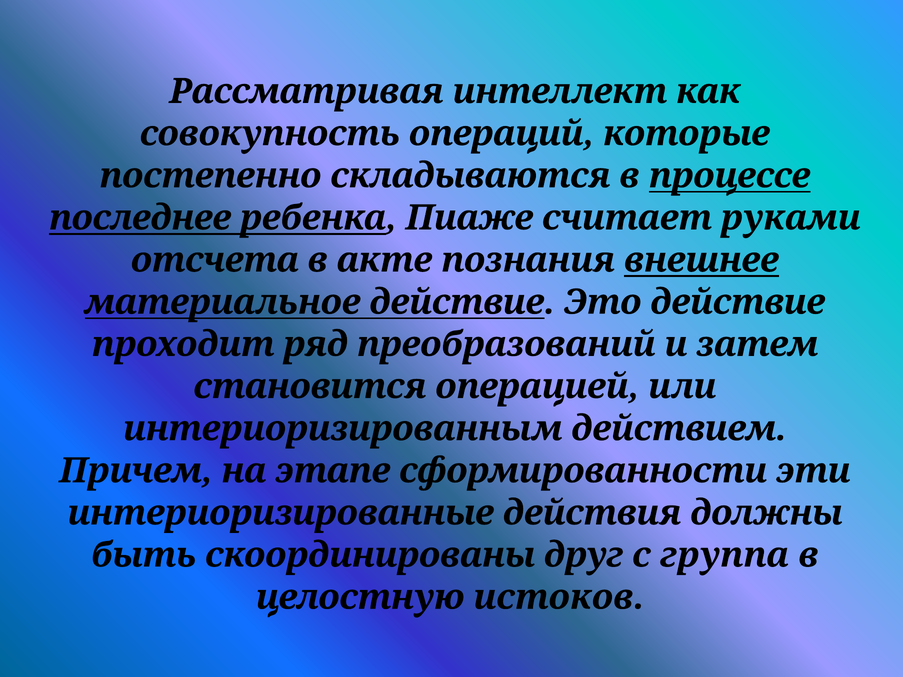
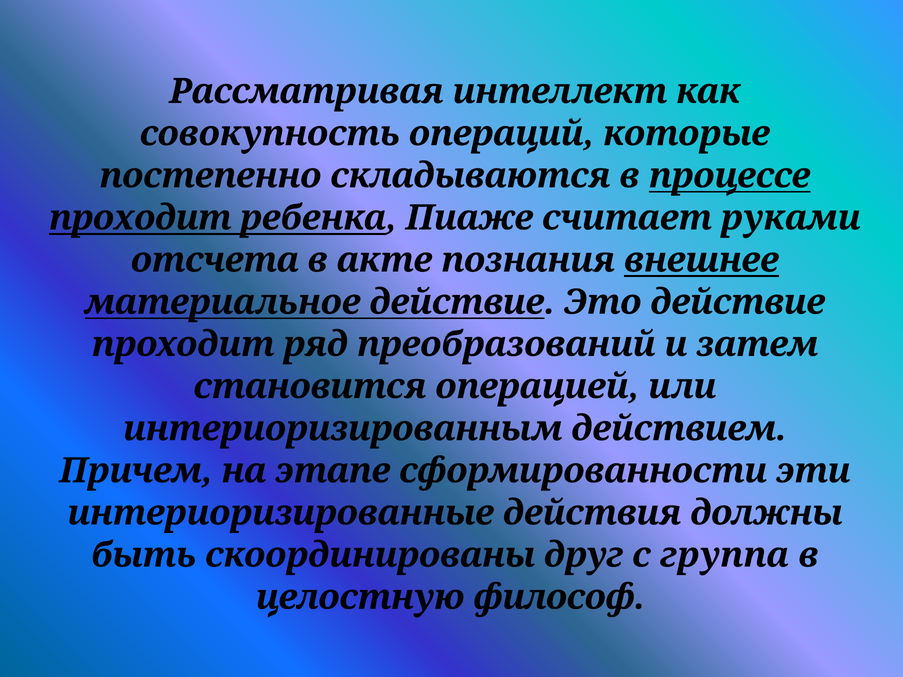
последнее at (140, 218): последнее -> проходит
истоков: истоков -> философ
